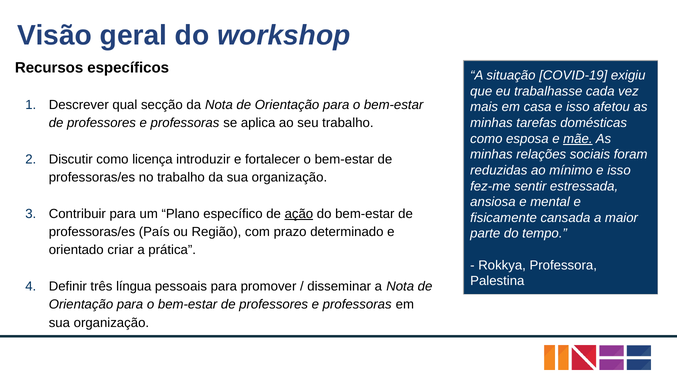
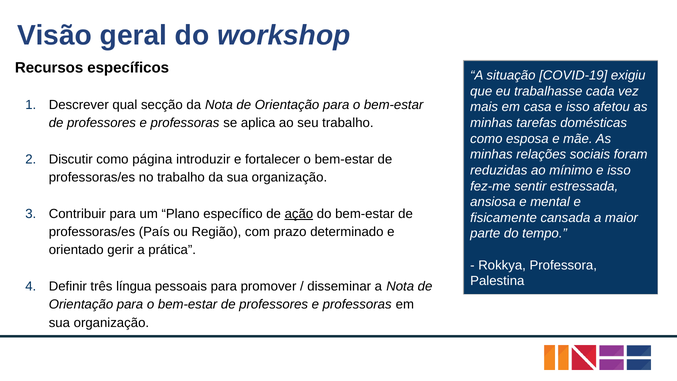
mãe underline: present -> none
licença: licença -> página
criar: criar -> gerir
